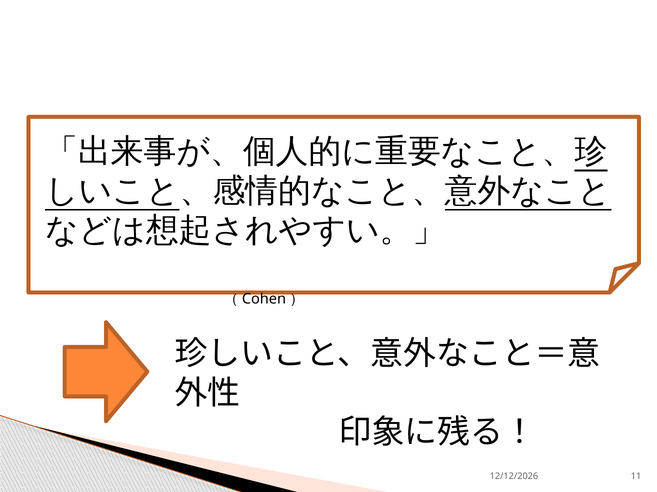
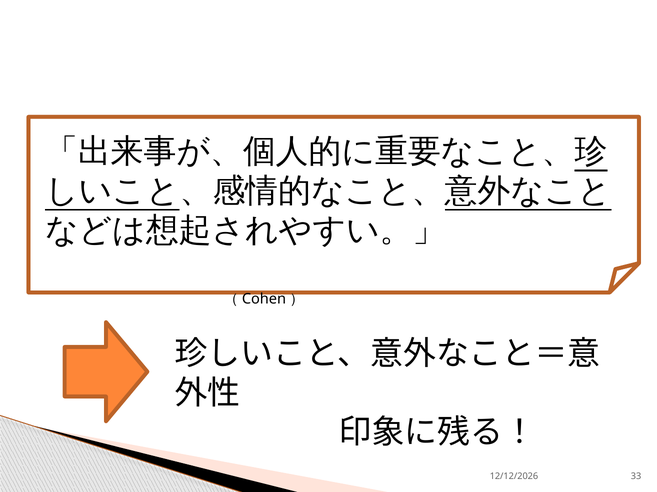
11: 11 -> 33
